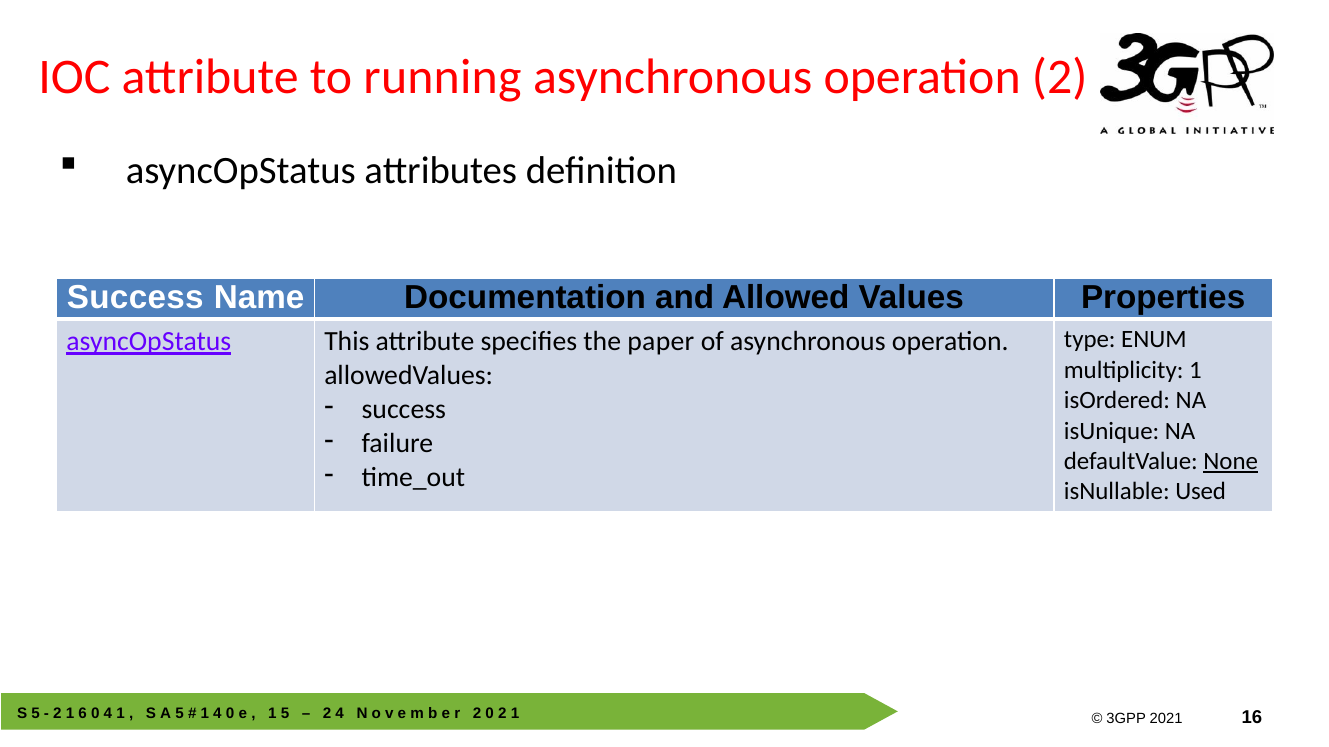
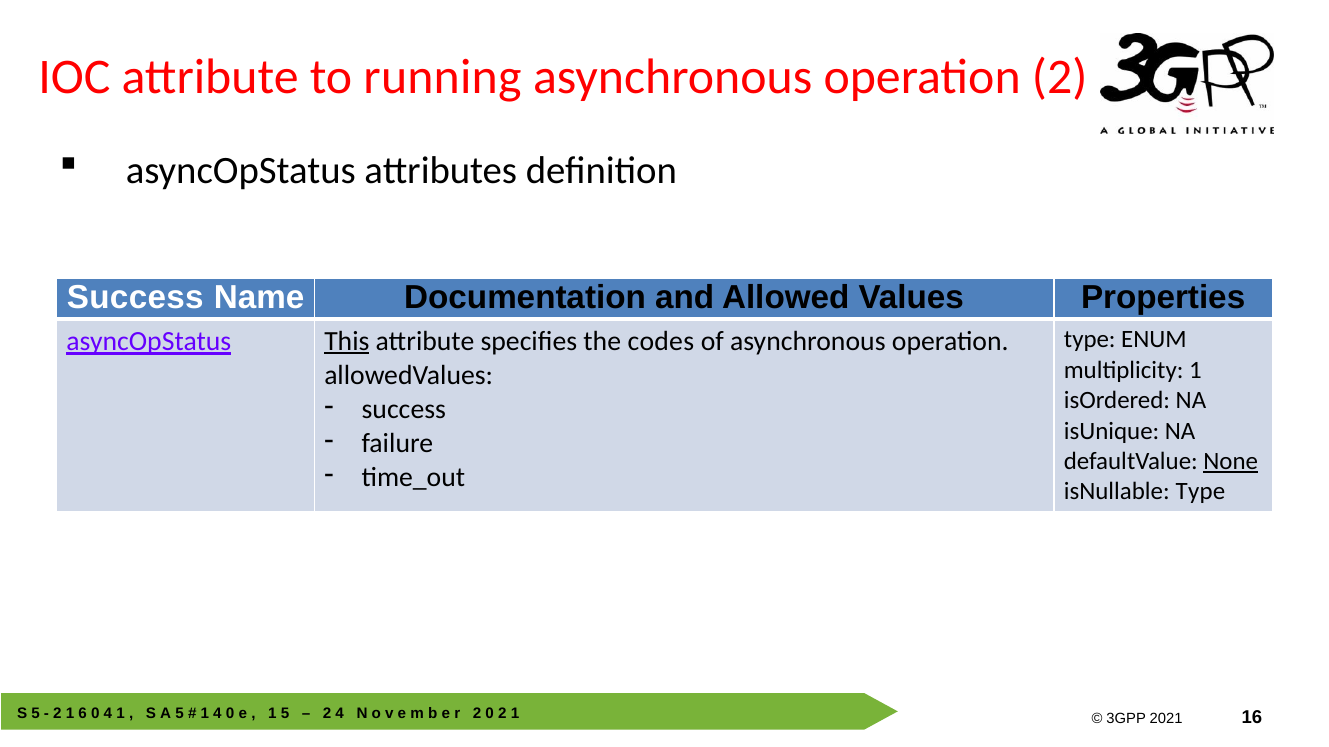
This underline: none -> present
paper: paper -> codes
isNullable Used: Used -> Type
